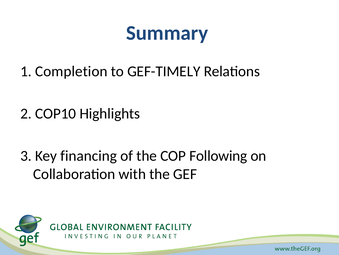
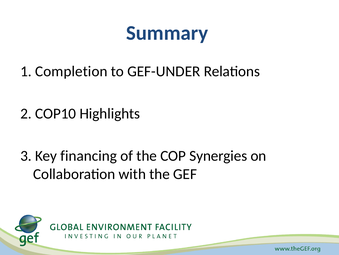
GEF-TIMELY: GEF-TIMELY -> GEF-UNDER
Following: Following -> Synergies
